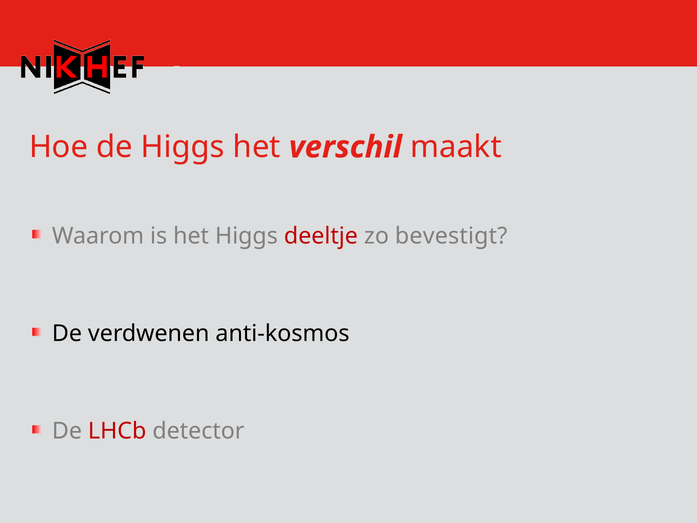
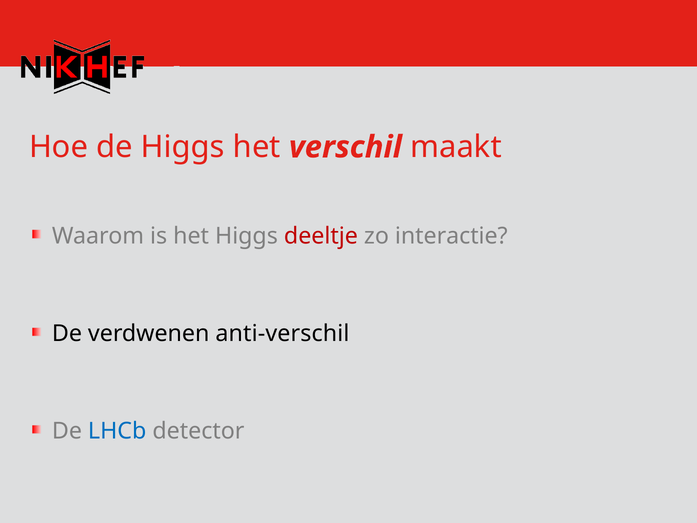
bevestigt: bevestigt -> interactie
anti-kosmos: anti-kosmos -> anti-verschil
LHCb colour: red -> blue
